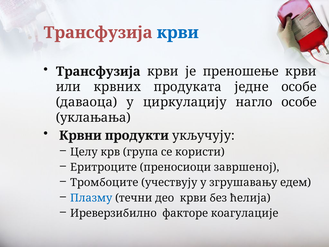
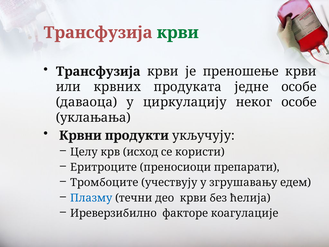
крви at (178, 33) colour: blue -> green
нагло: нагло -> неког
група: група -> исход
завршеној: завршеној -> препарати
